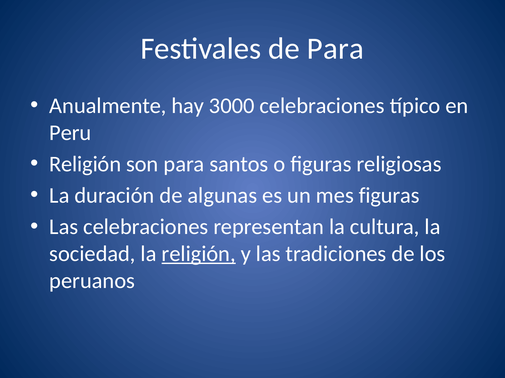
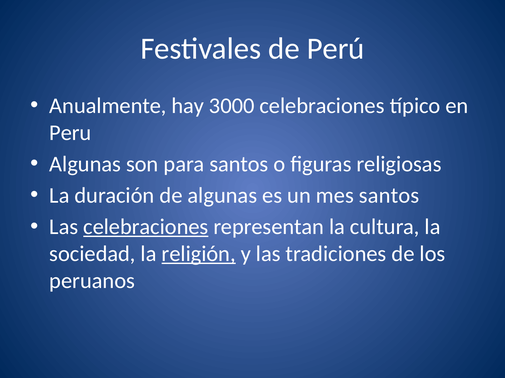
de Para: Para -> Perú
Religión at (85, 164): Religión -> Algunas
mes figuras: figuras -> santos
celebraciones at (146, 227) underline: none -> present
